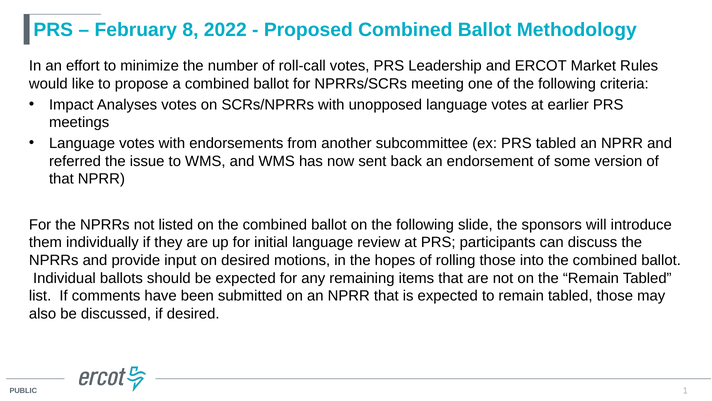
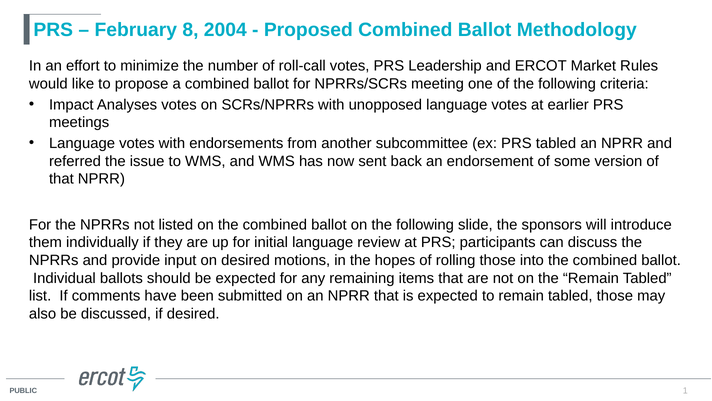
2022: 2022 -> 2004
